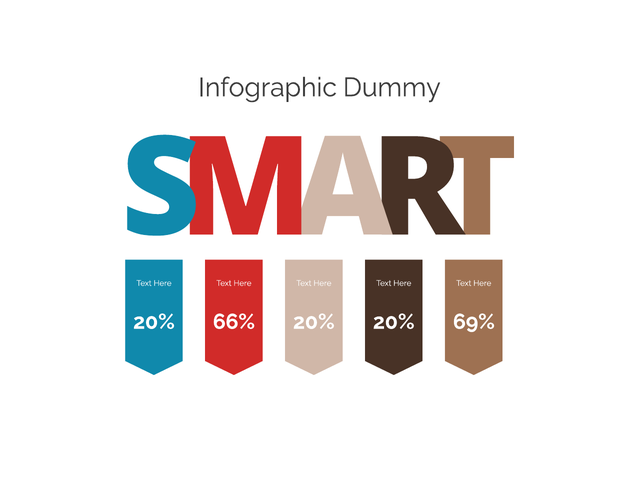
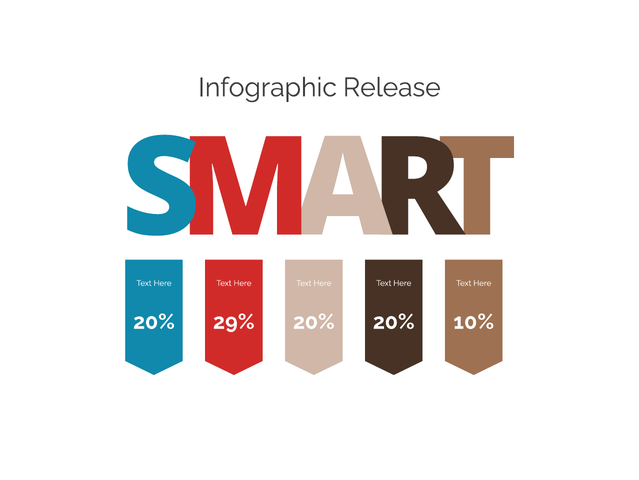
Dummy: Dummy -> Release
66%: 66% -> 29%
69%: 69% -> 10%
